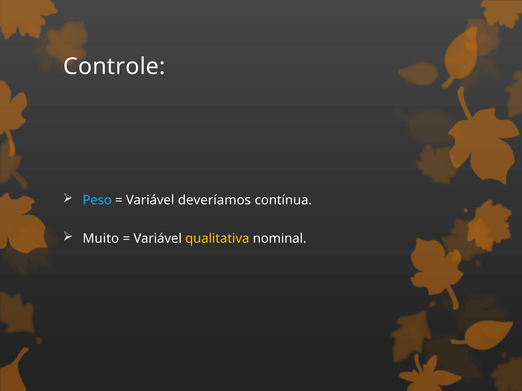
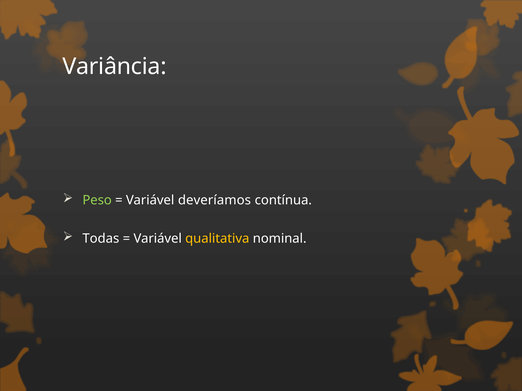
Controle: Controle -> Variância
Peso colour: light blue -> light green
Muito: Muito -> Todas
